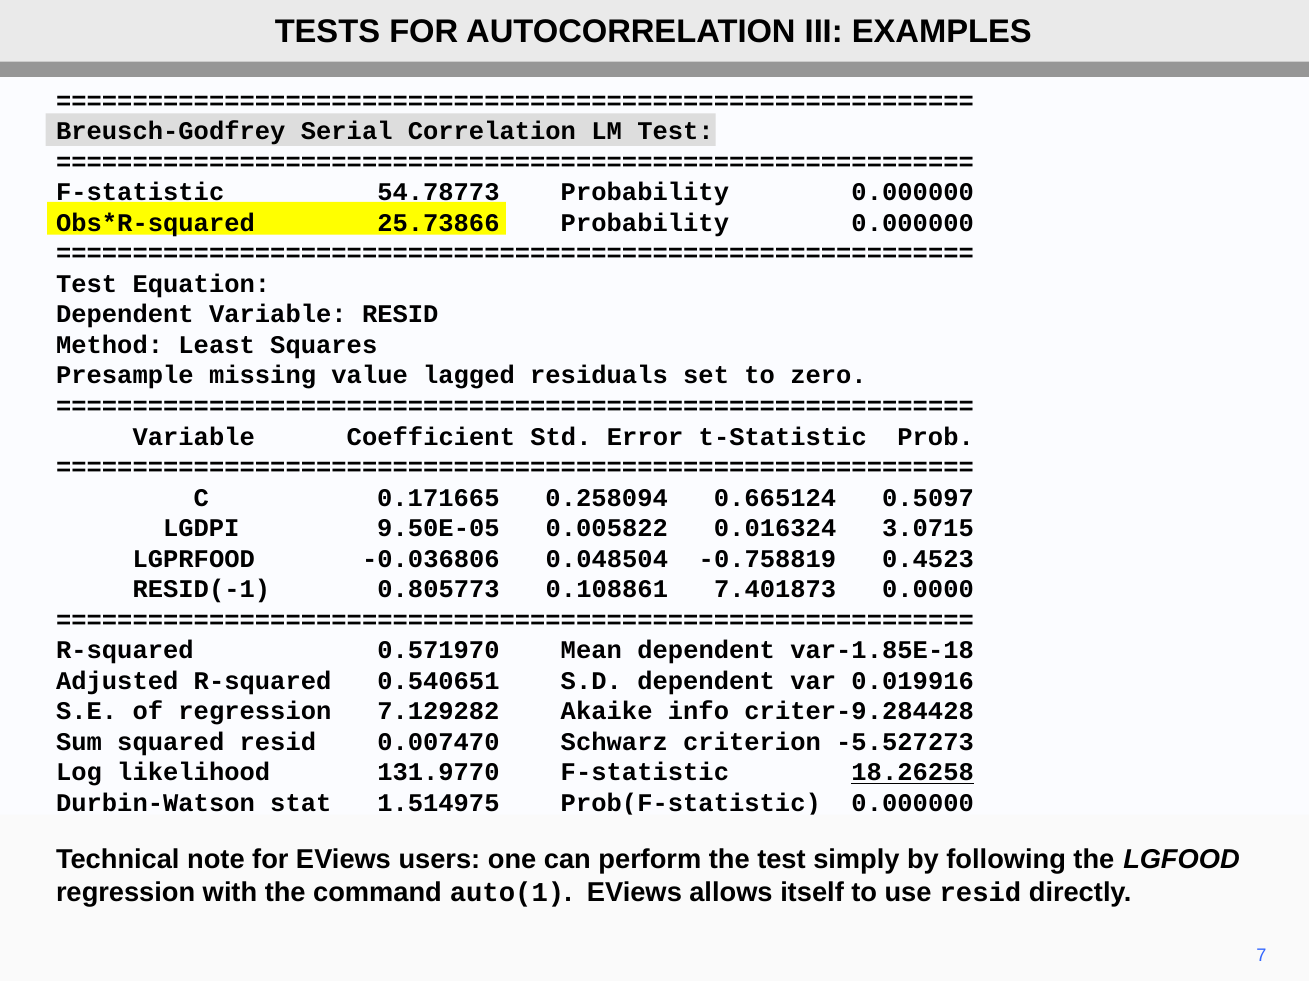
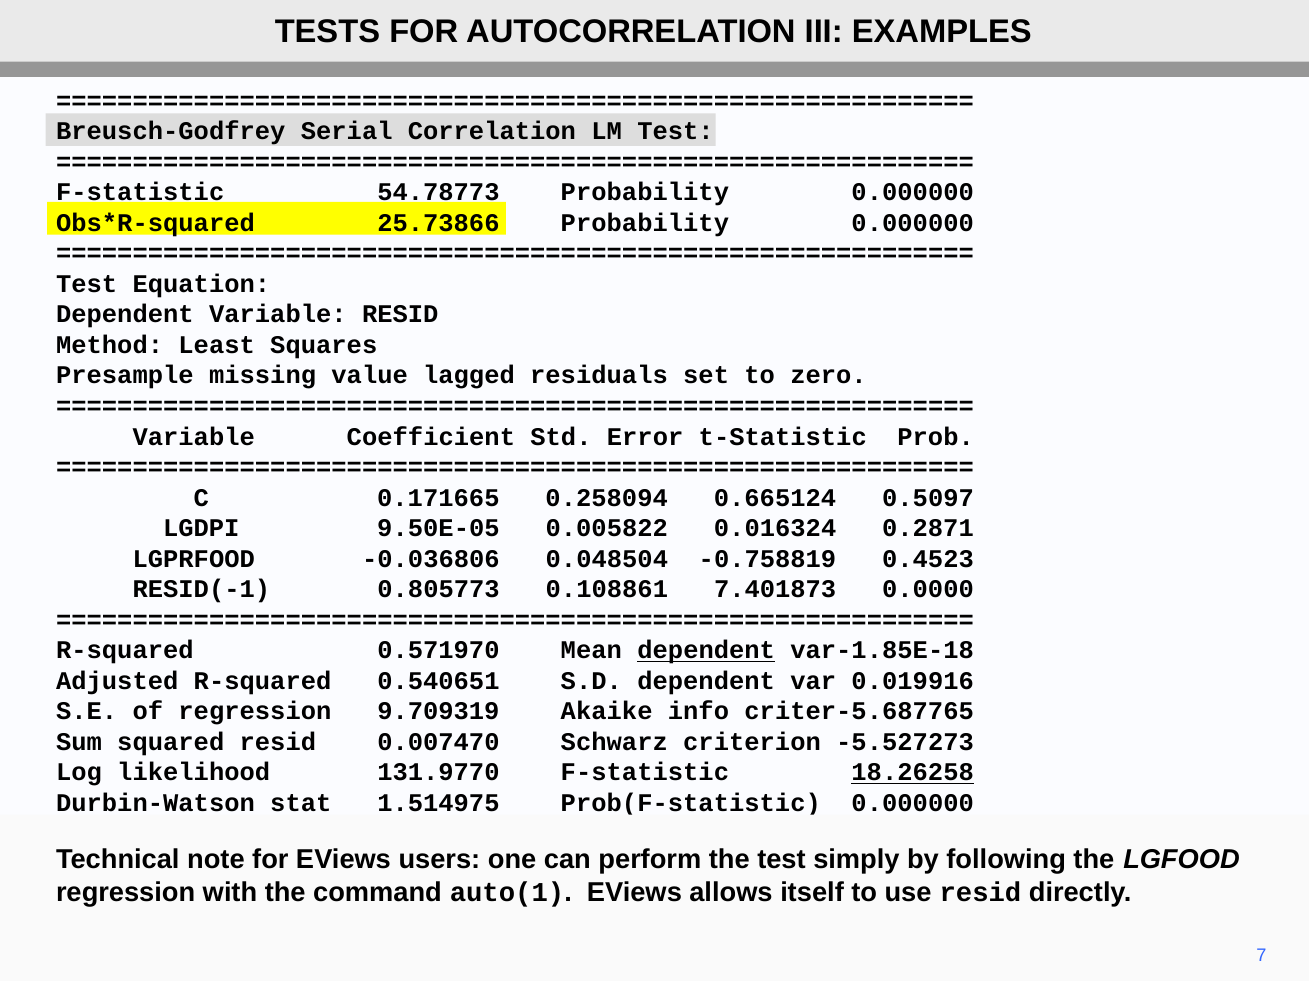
3.0715: 3.0715 -> 0.2871
dependent at (706, 651) underline: none -> present
7.129282: 7.129282 -> 9.709319
criter-9.284428: criter-9.284428 -> criter-5.687765
